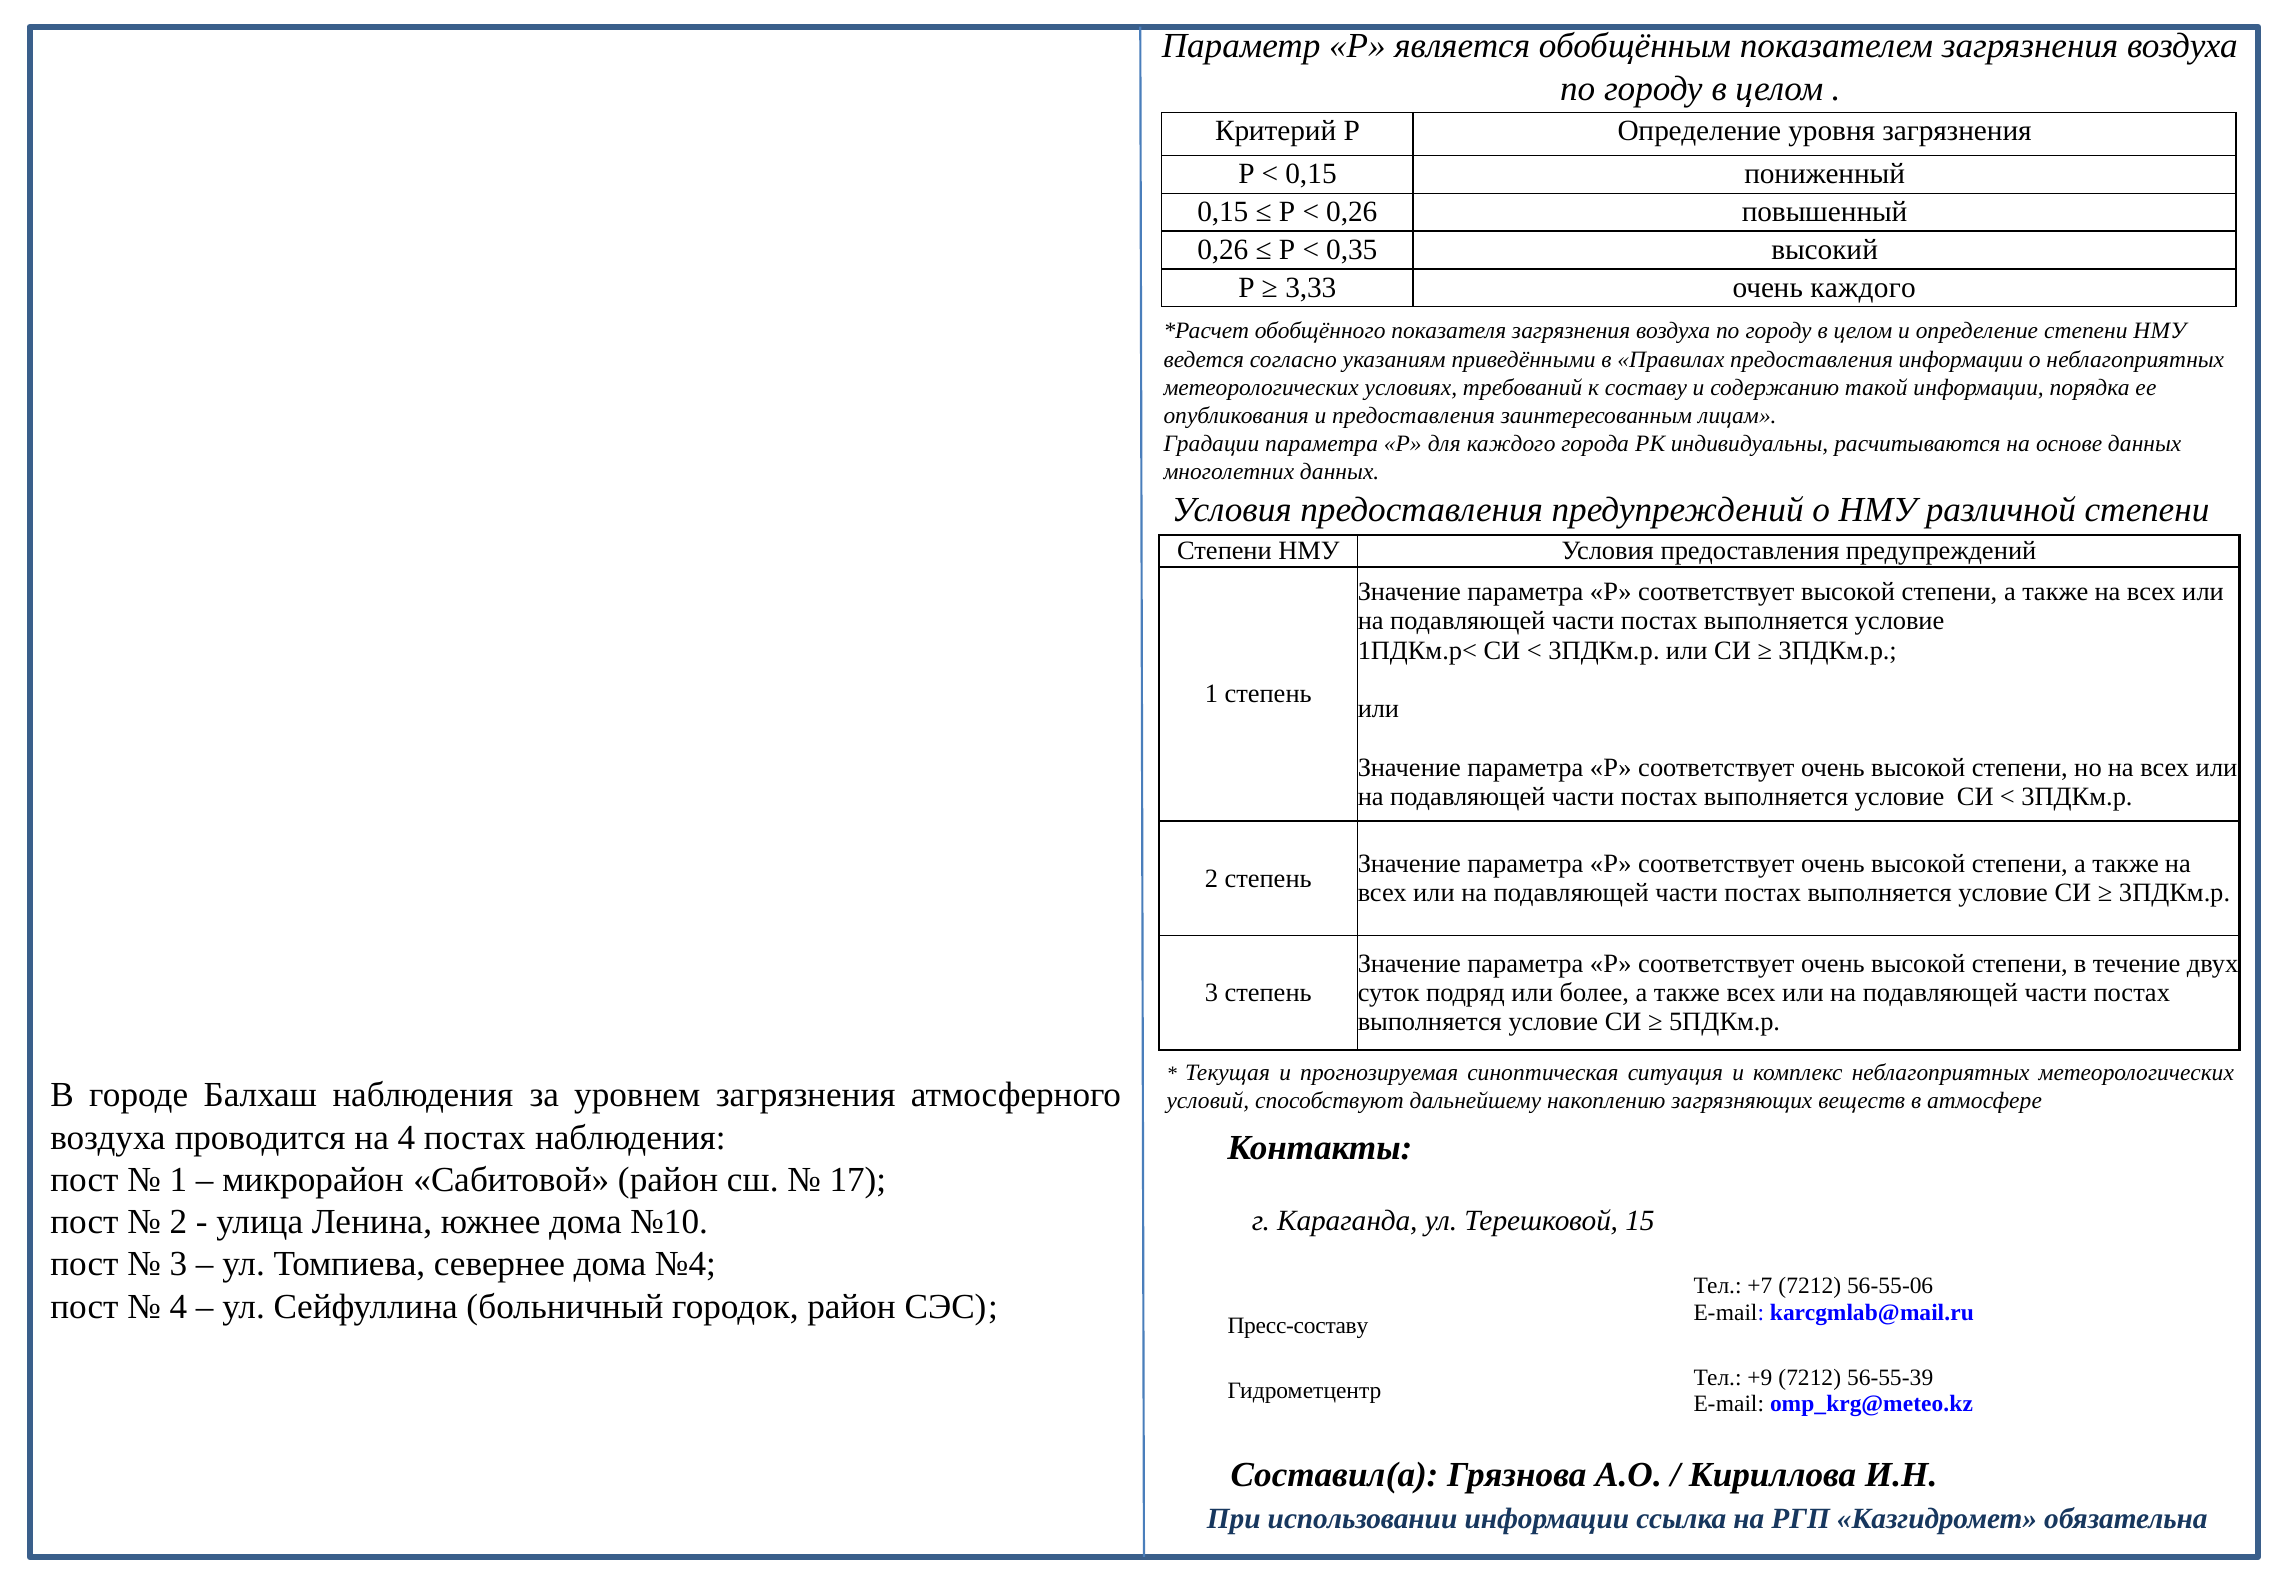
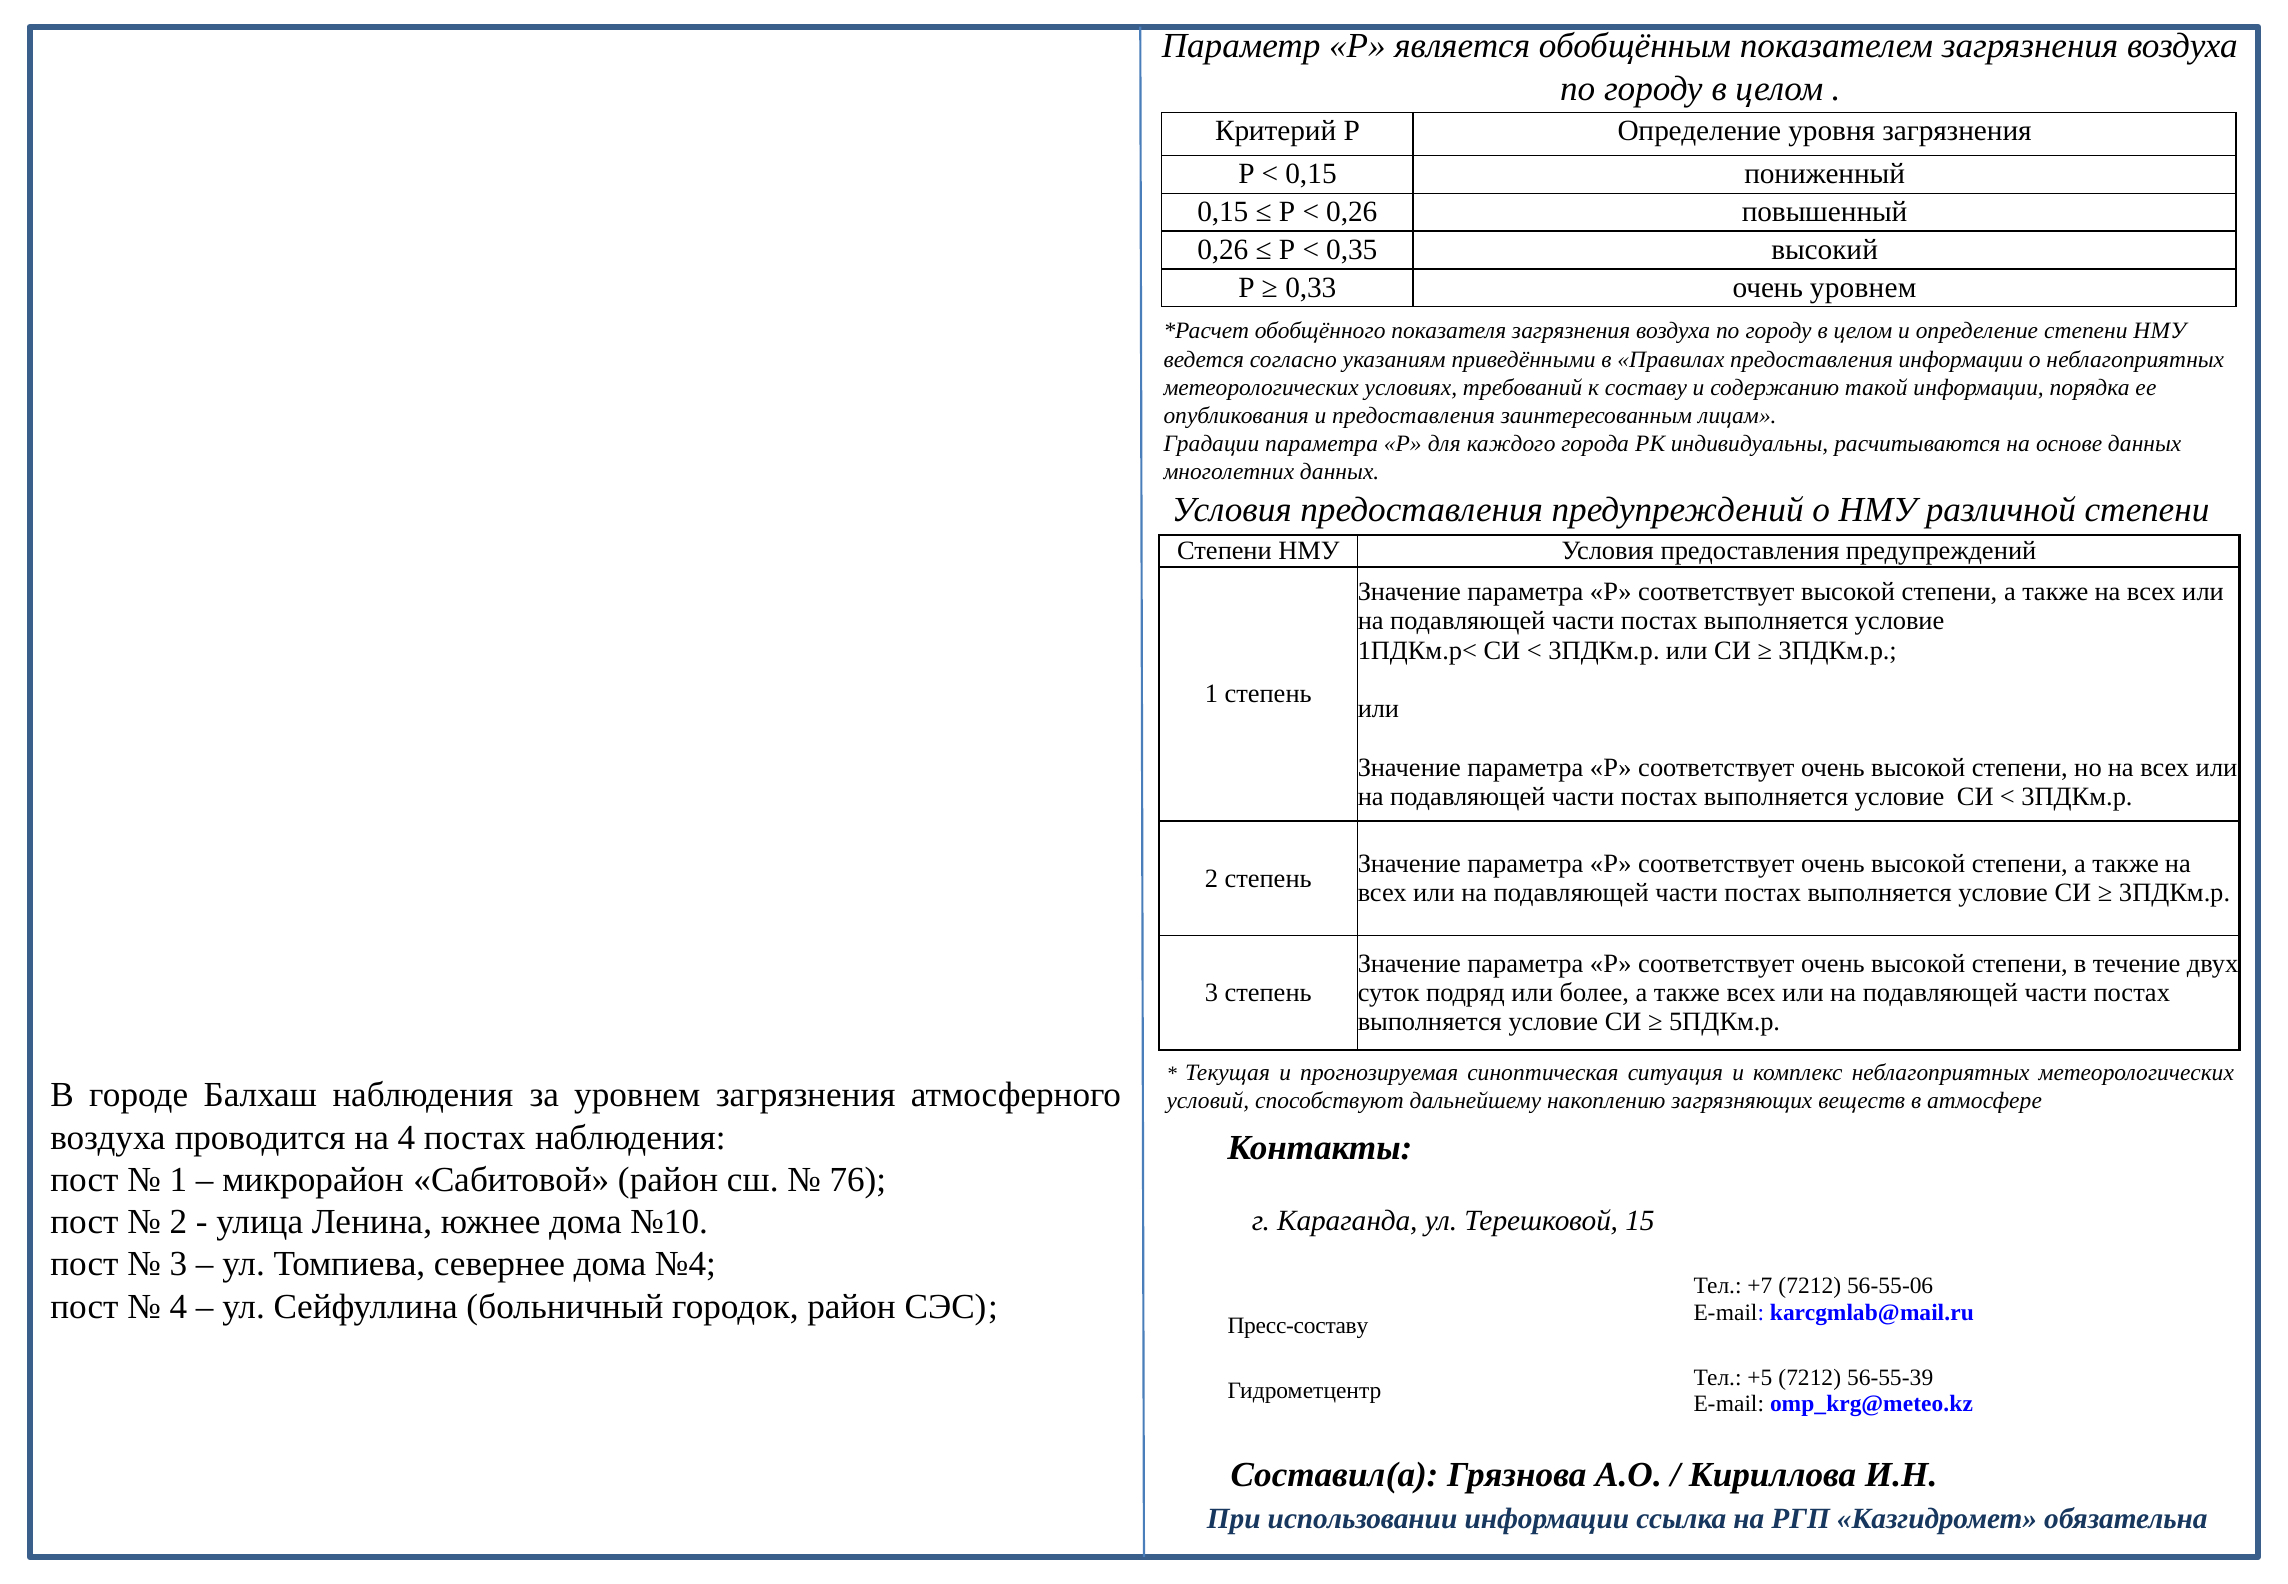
3,33: 3,33 -> 0,33
очень каждого: каждого -> уровнем
17: 17 -> 76
+9: +9 -> +5
